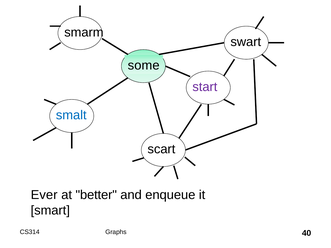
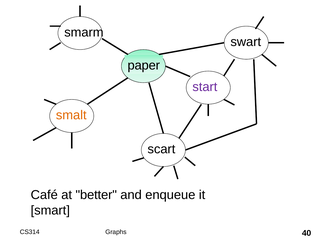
some: some -> paper
smalt colour: blue -> orange
Ever: Ever -> Café
